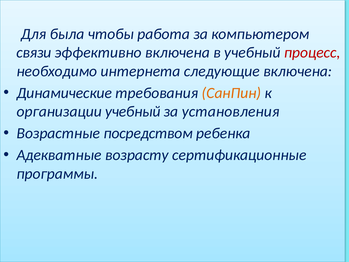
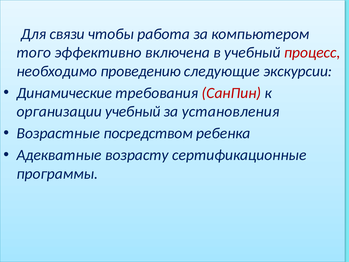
была: была -> связи
связи: связи -> того
интернета: интернета -> проведению
следующие включена: включена -> экскурсии
СанПин colour: orange -> red
